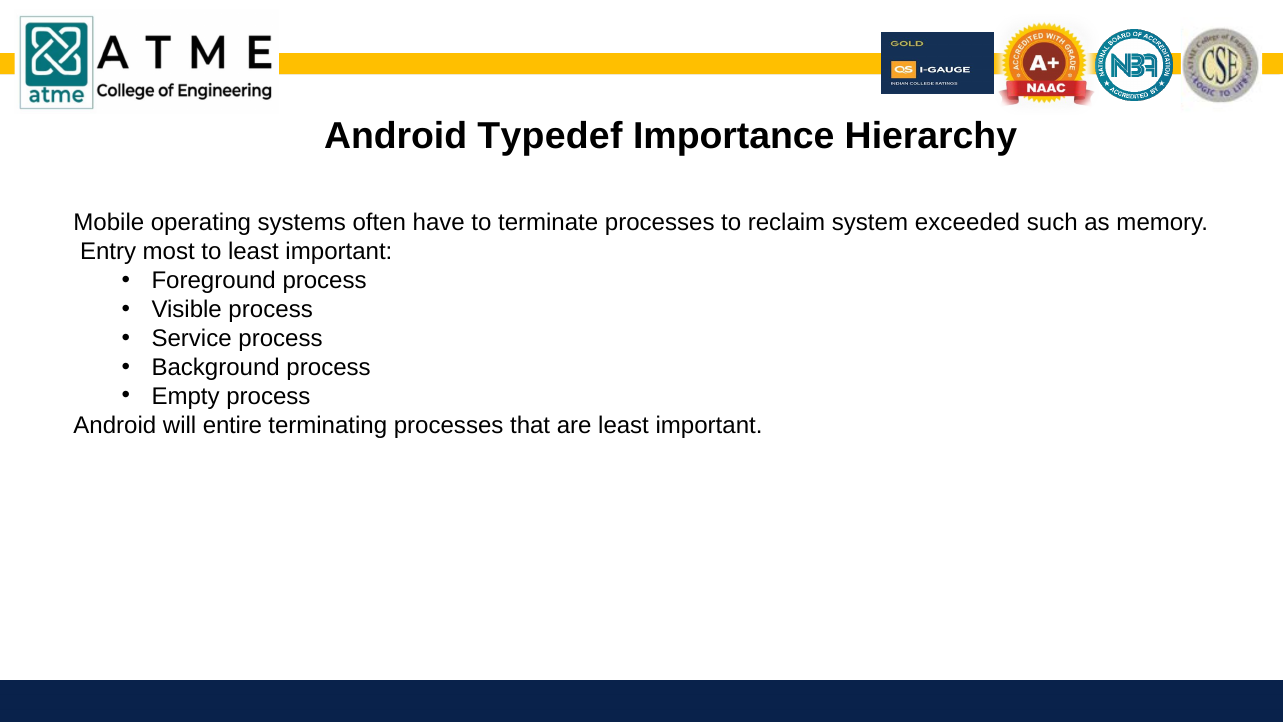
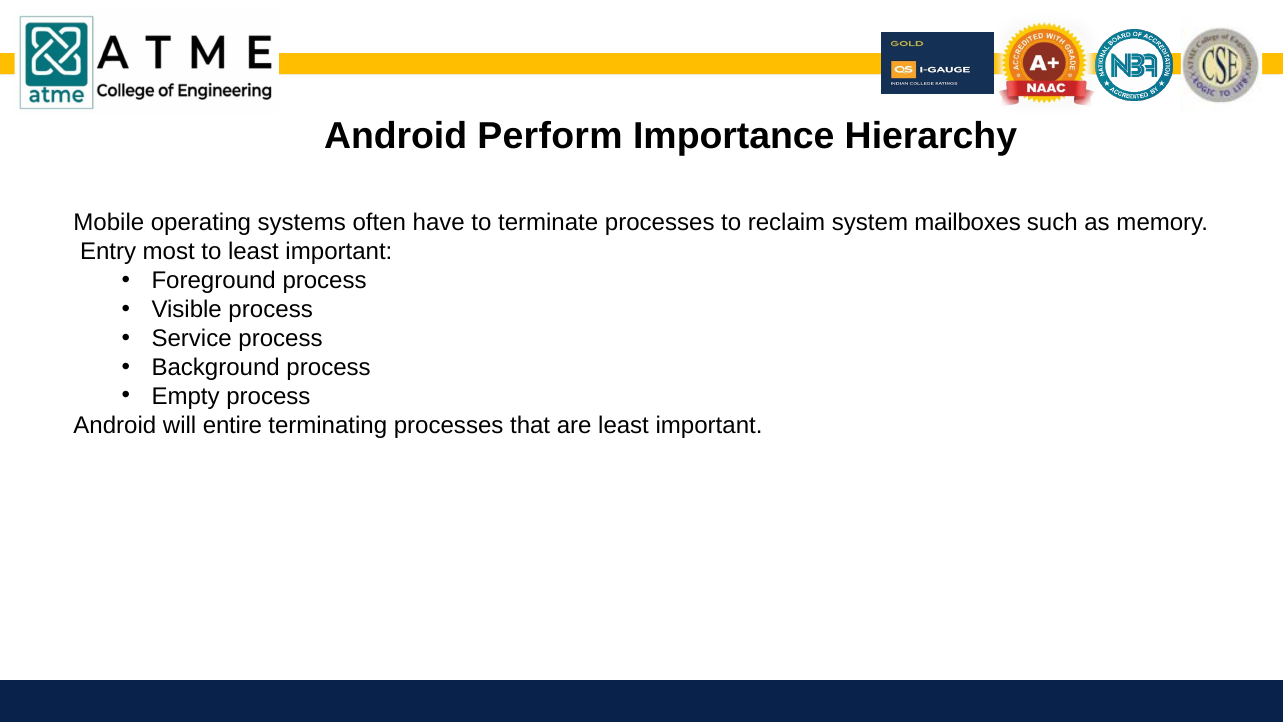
Typedef: Typedef -> Perform
exceeded: exceeded -> mailboxes
